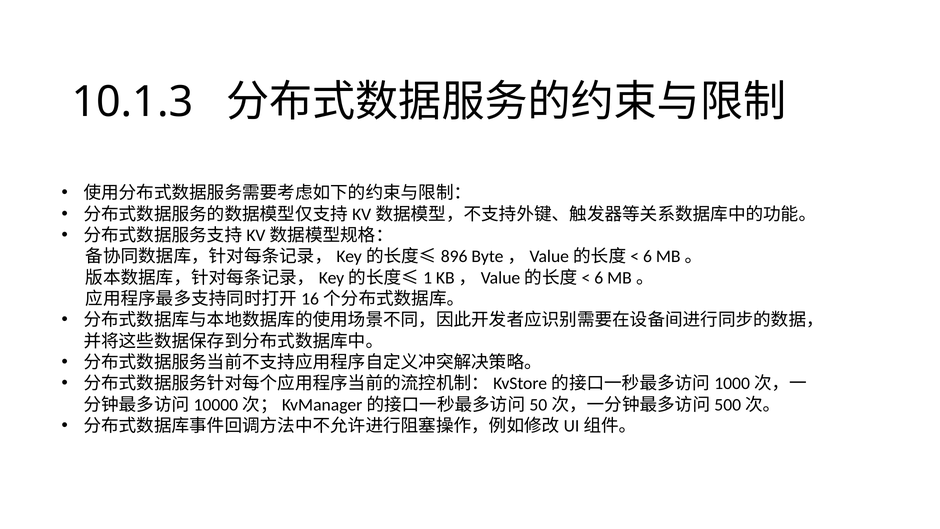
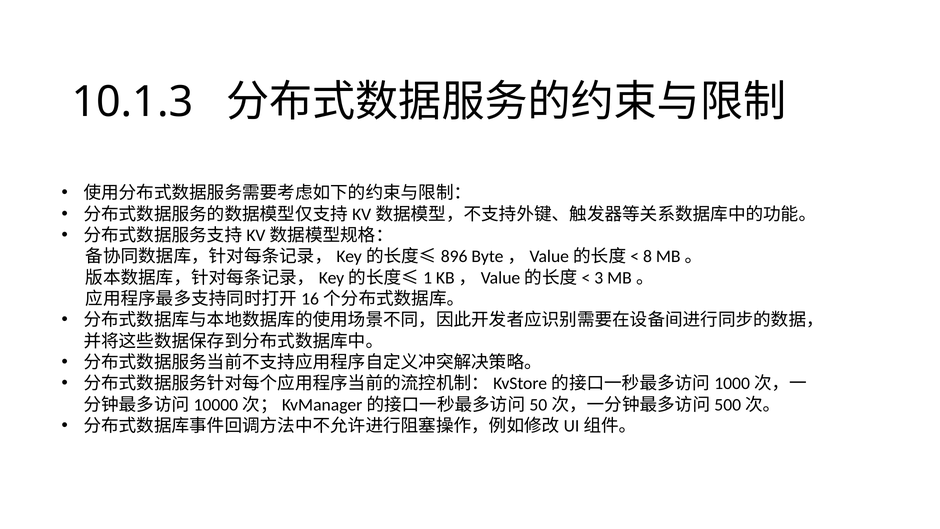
6 at (647, 256): 6 -> 8
6 at (599, 278): 6 -> 3
